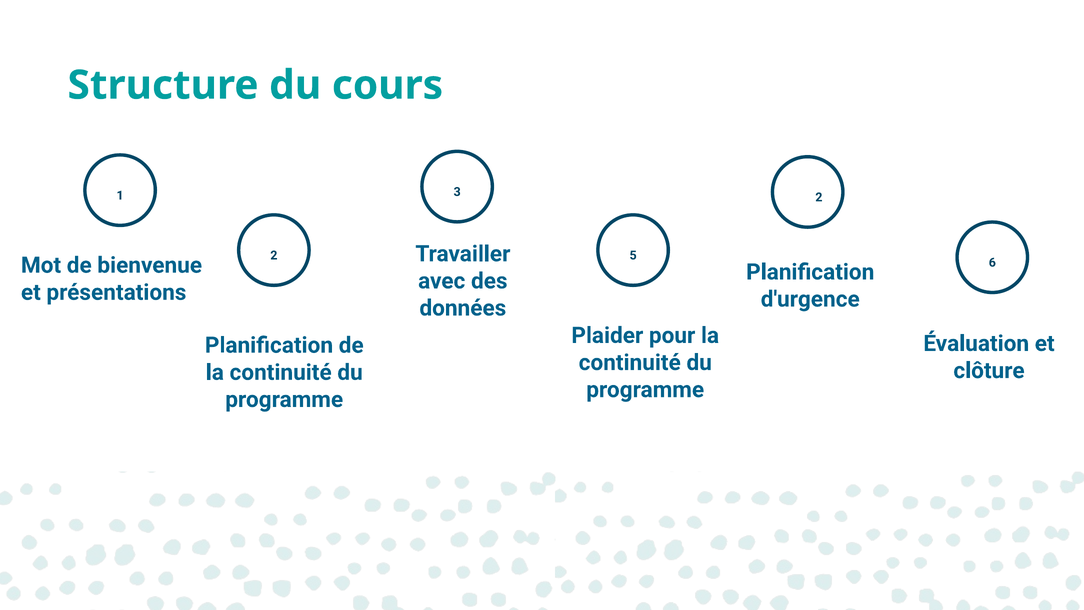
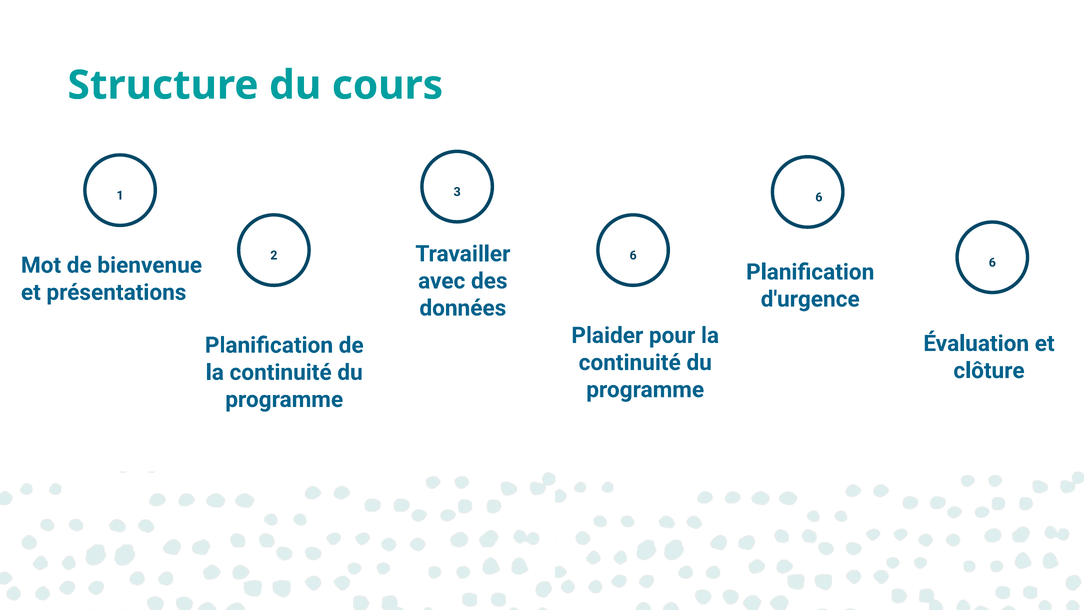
3 2: 2 -> 6
2 5: 5 -> 6
